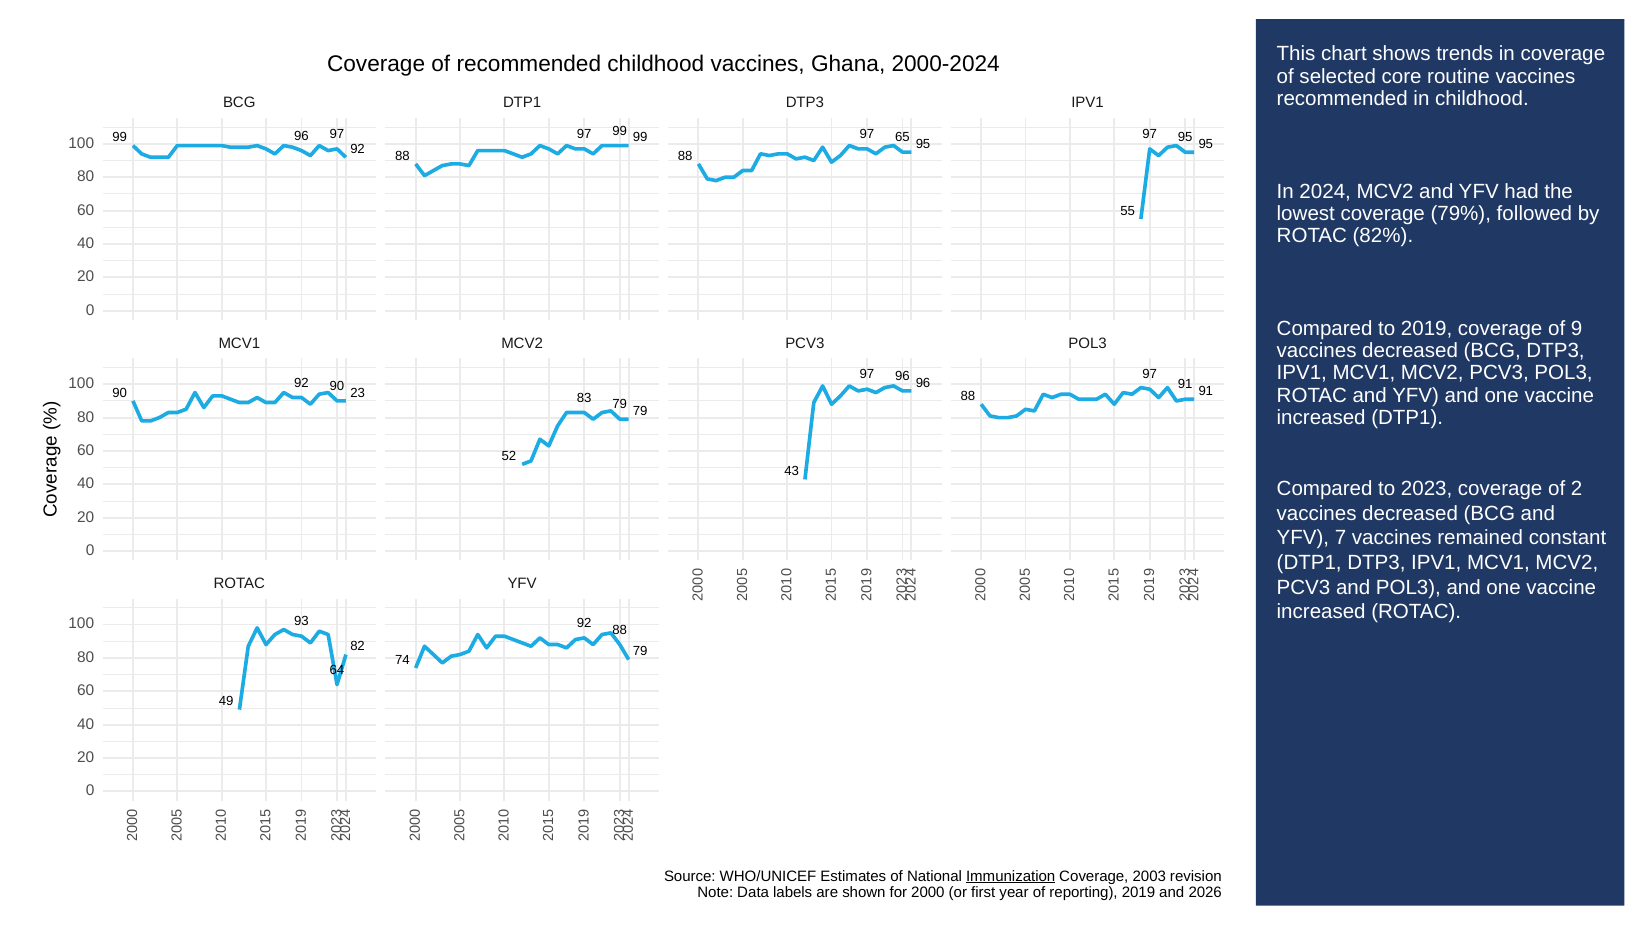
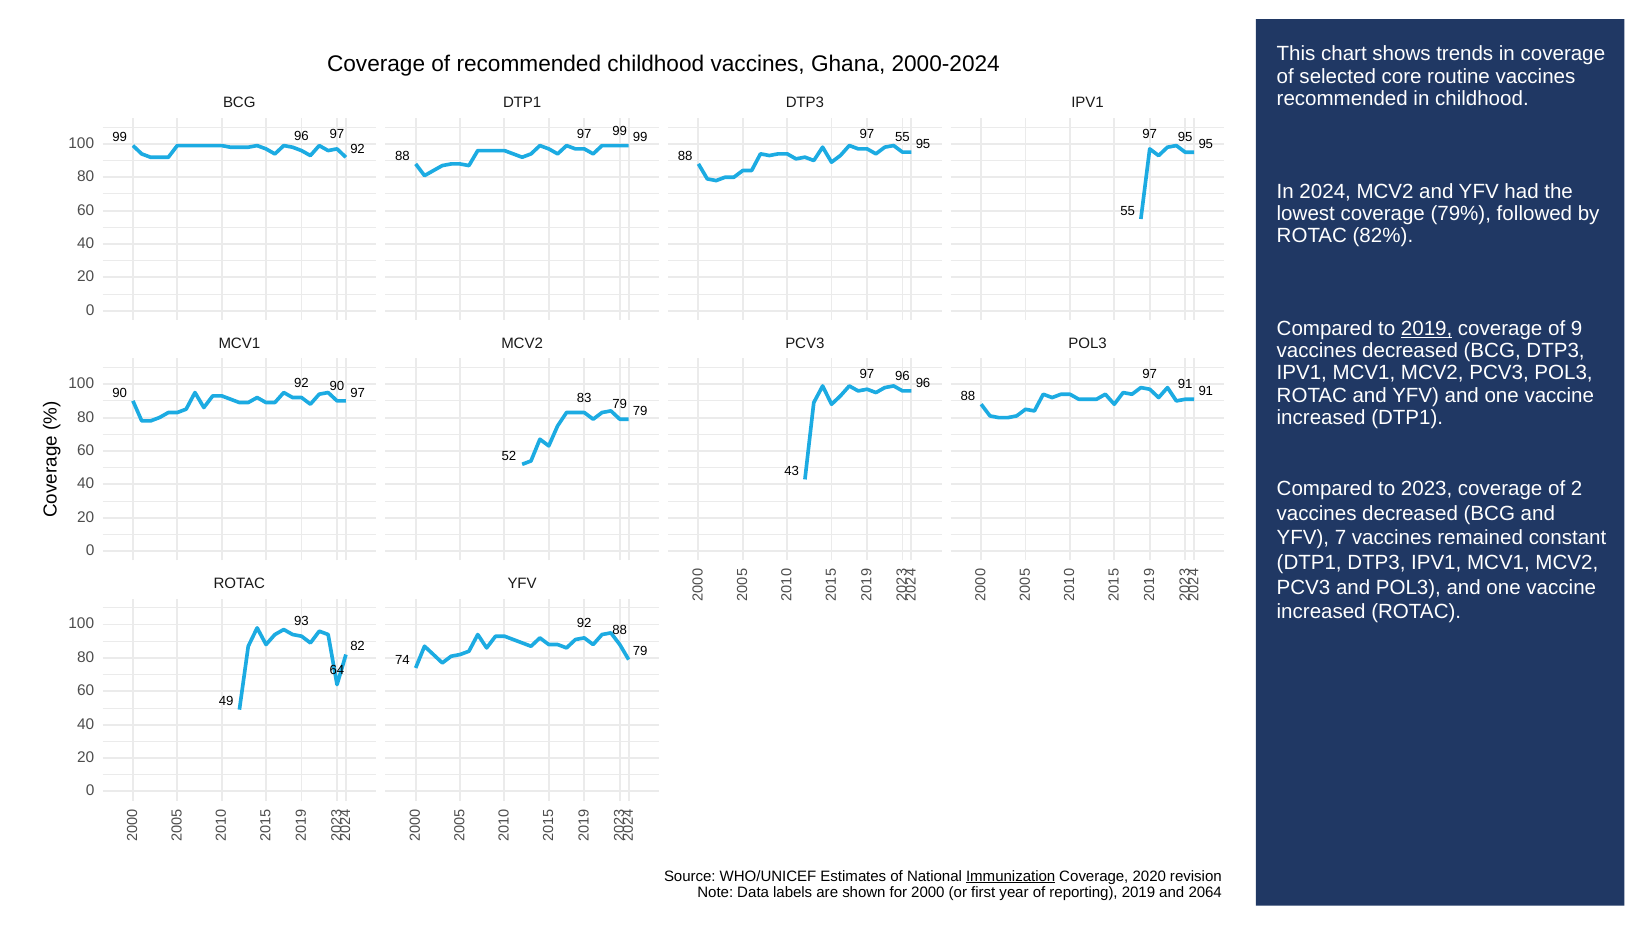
97 65: 65 -> 55
2019 at (1427, 329) underline: none -> present
90 23: 23 -> 97
2003: 2003 -> 2020
2026: 2026 -> 2064
